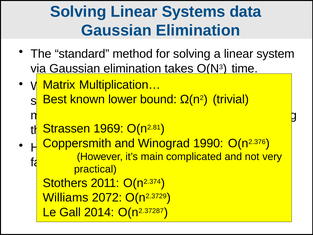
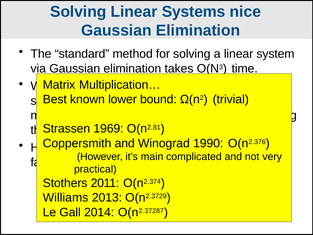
data: data -> nice
2072: 2072 -> 2013
